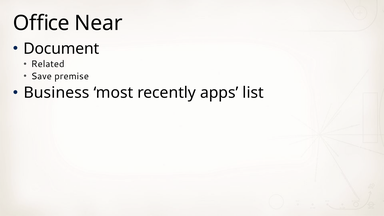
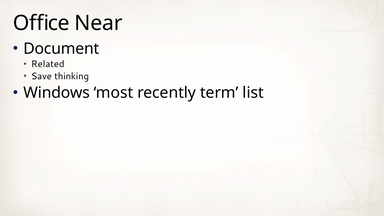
premise: premise -> thinking
Business: Business -> Windows
apps: apps -> term
